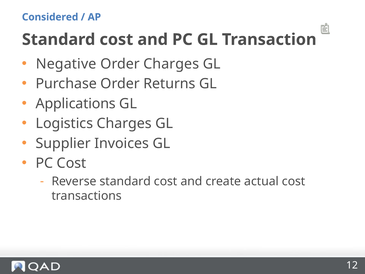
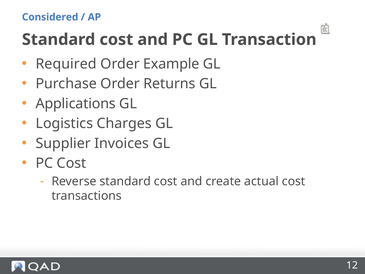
Negative: Negative -> Required
Order Charges: Charges -> Example
